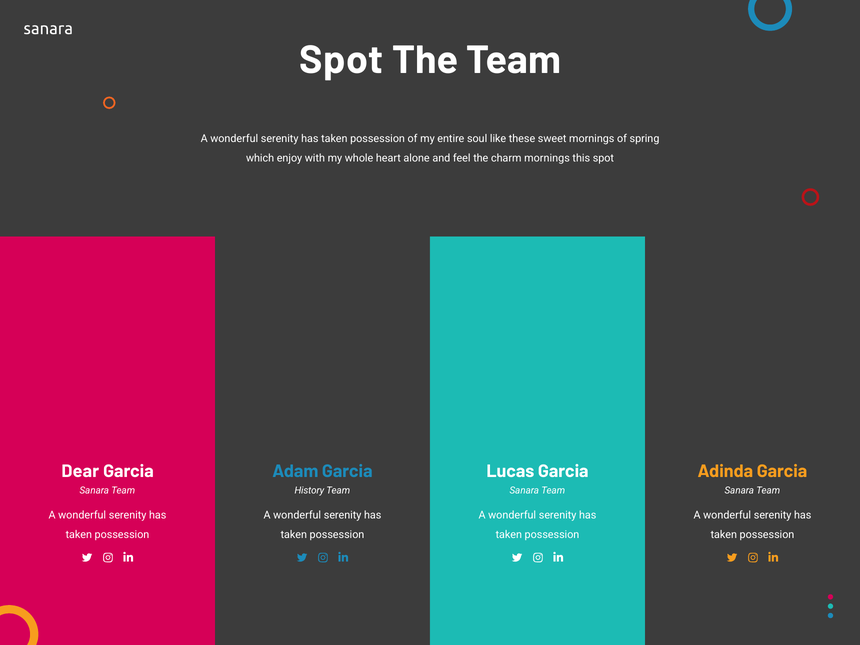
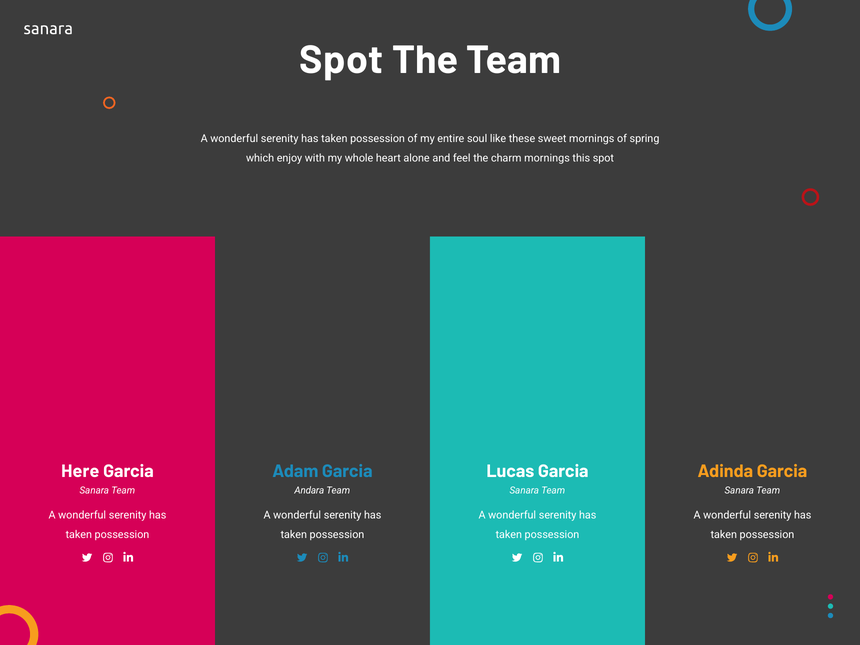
Dear: Dear -> Here
History: History -> Andara
